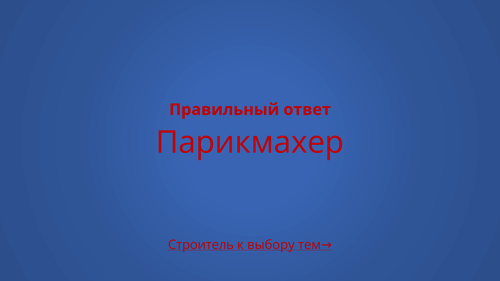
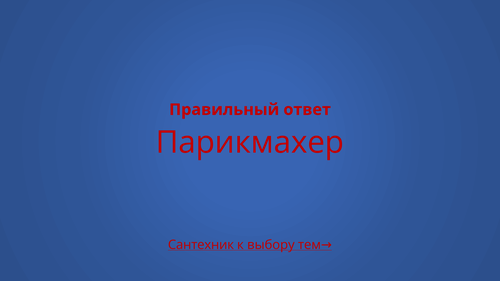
Строитель: Строитель -> Сантехник
